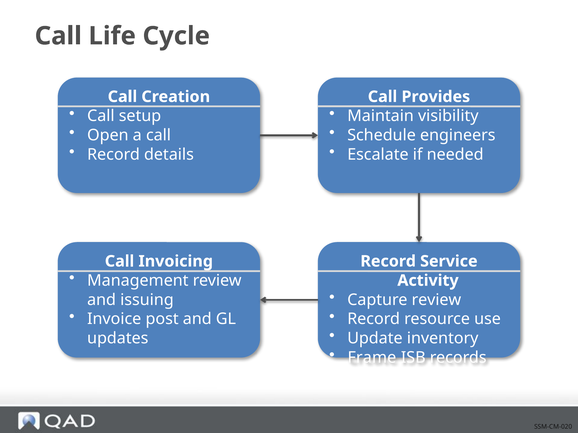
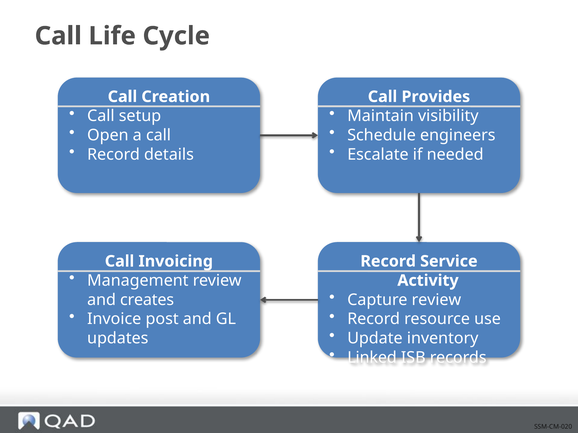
issuing: issuing -> creates
Frame: Frame -> Linked
